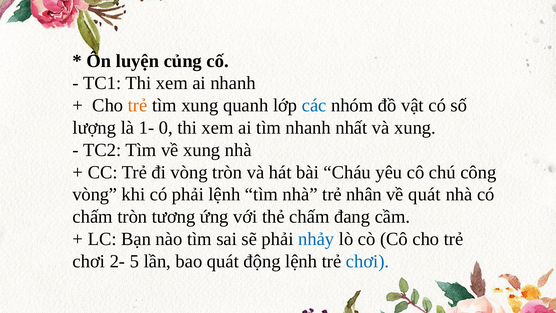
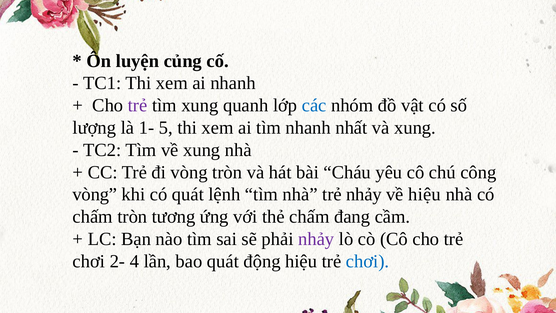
trẻ at (138, 105) colour: orange -> purple
0: 0 -> 5
có phải: phải -> quát
trẻ nhân: nhân -> nhảy
về quát: quát -> hiệu
nhảy at (316, 239) colour: blue -> purple
5: 5 -> 4
động lệnh: lệnh -> hiệu
